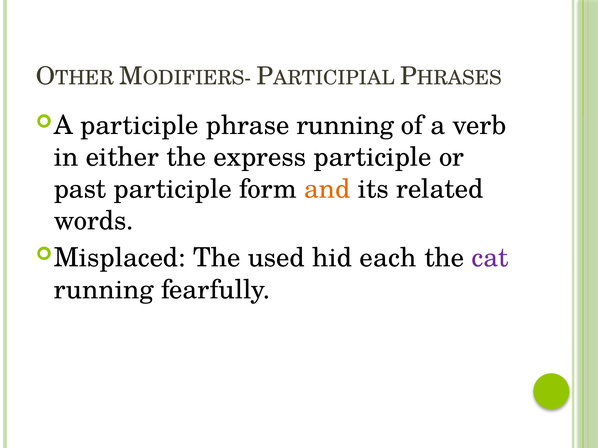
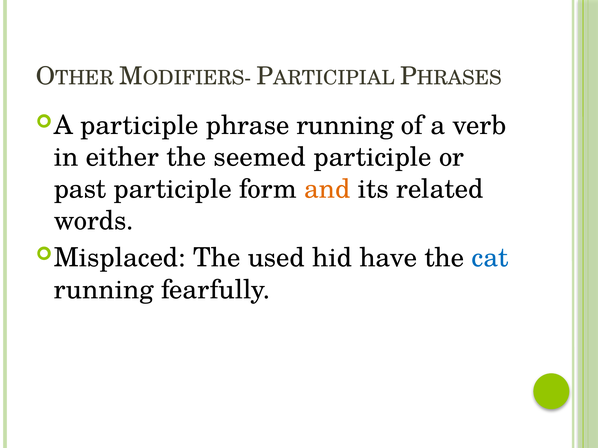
express: express -> seemed
each: each -> have
cat colour: purple -> blue
